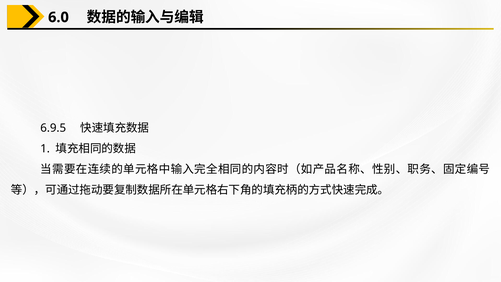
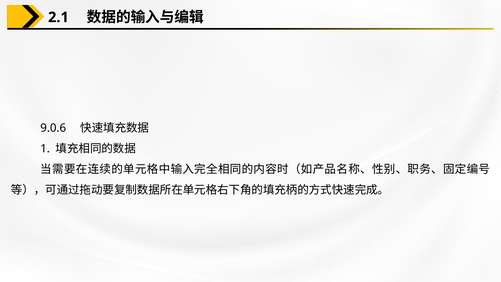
6.0: 6.0 -> 2.1
6.9.5: 6.9.5 -> 9.0.6
